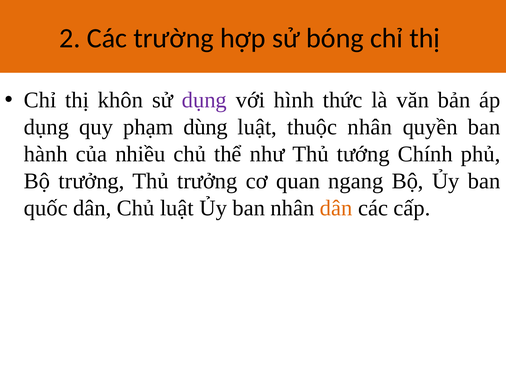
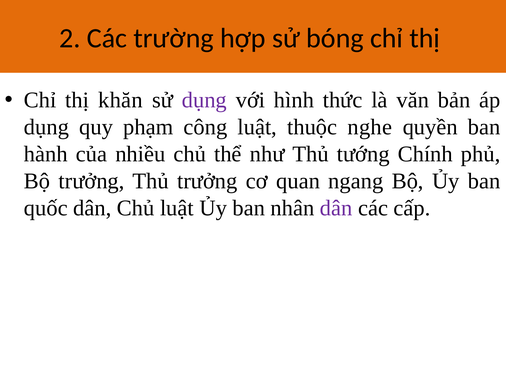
khôn: khôn -> khăn
dùng: dùng -> công
thuộc nhân: nhân -> nghe
dân at (336, 208) colour: orange -> purple
